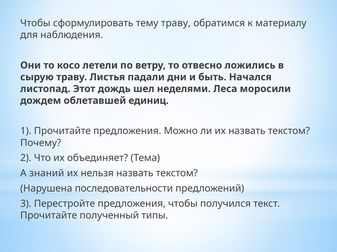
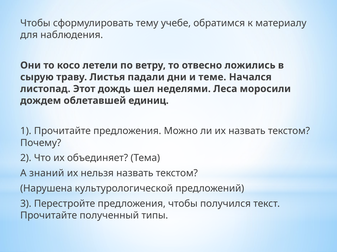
тему траву: траву -> учебе
быть: быть -> теме
последовательности: последовательности -> культурологической
